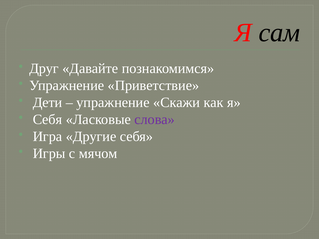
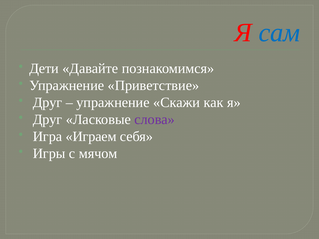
сам colour: black -> blue
Друг: Друг -> Дети
Дети at (48, 103): Дети -> Друг
Себя at (47, 120): Себя -> Друг
Другие: Другие -> Играем
